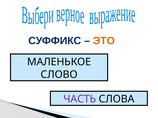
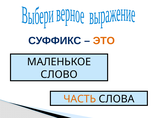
ЧАСТЬ colour: purple -> orange
